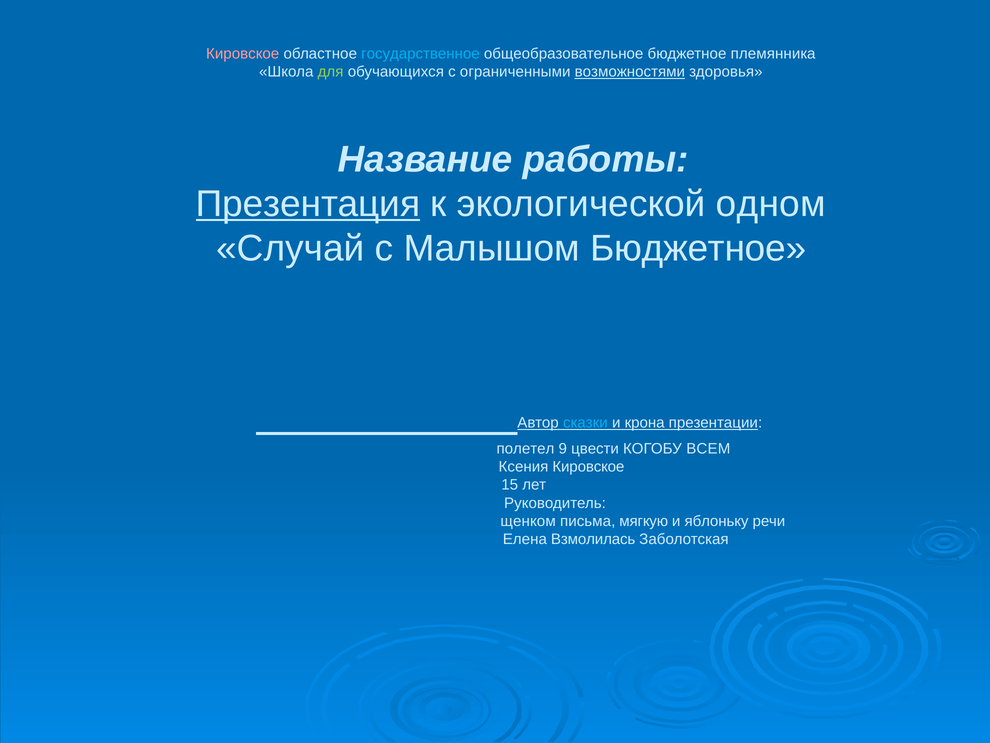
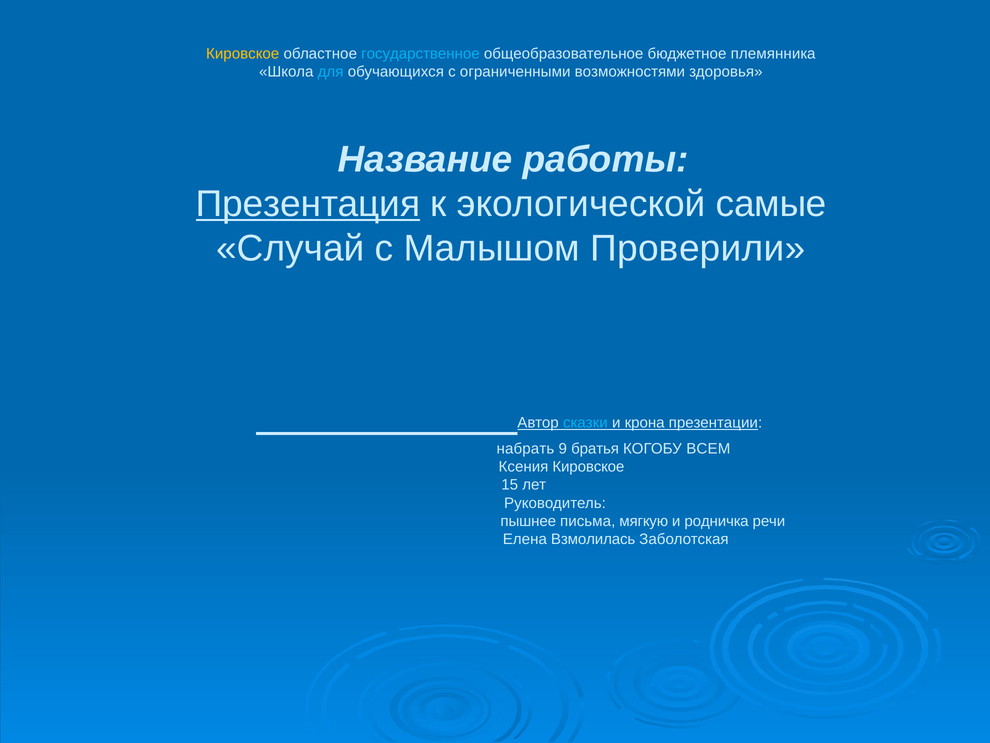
Кировское at (243, 54) colour: pink -> yellow
для colour: light green -> light blue
возможностями underline: present -> none
одном: одном -> самые
Малышом Бюджетное: Бюджетное -> Проверили
полетел: полетел -> набрать
цвести: цвести -> братья
щенком: щенком -> пышнее
яблоньку: яблоньку -> родничка
